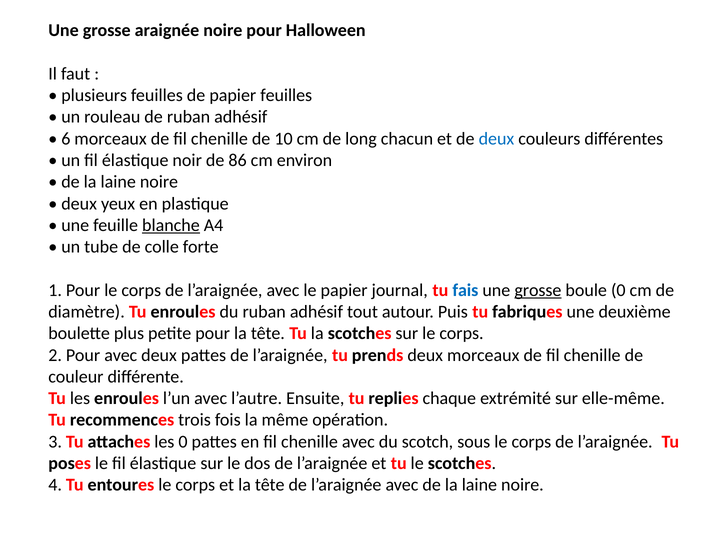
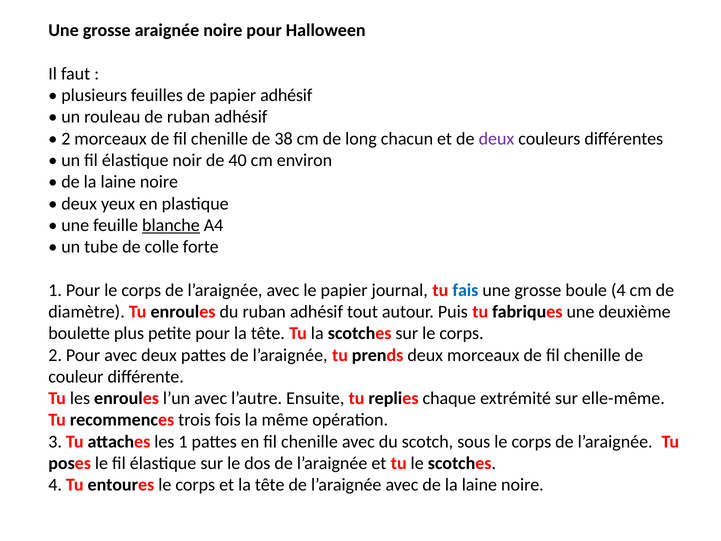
papier feuilles: feuilles -> adhésif
6 at (66, 139): 6 -> 2
10: 10 -> 38
deux at (496, 139) colour: blue -> purple
86: 86 -> 40
grosse at (538, 290) underline: present -> none
boule 0: 0 -> 4
les 0: 0 -> 1
